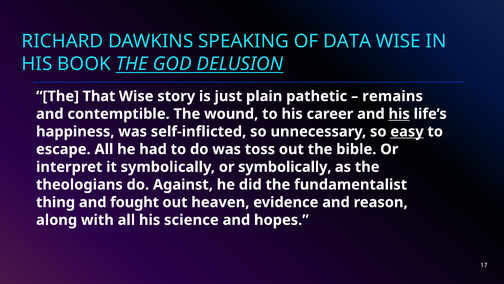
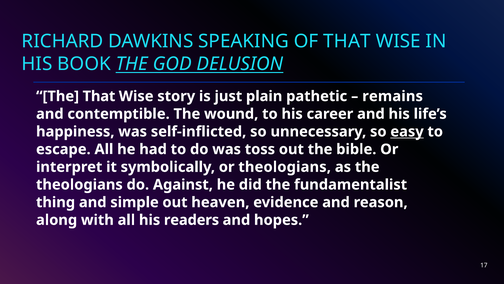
OF DATA: DATA -> THAT
his at (399, 114) underline: present -> none
or symbolically: symbolically -> theologians
fought: fought -> simple
science: science -> readers
